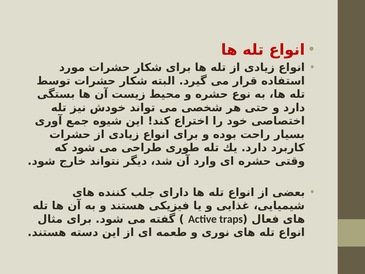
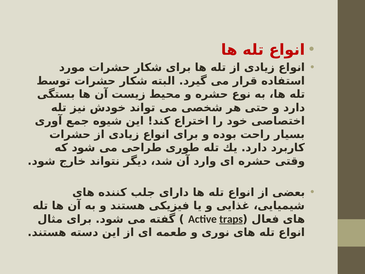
traps underline: none -> present
